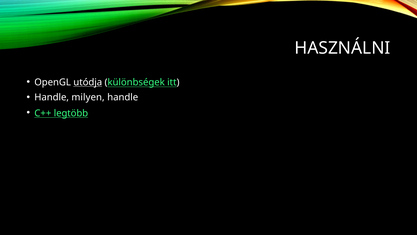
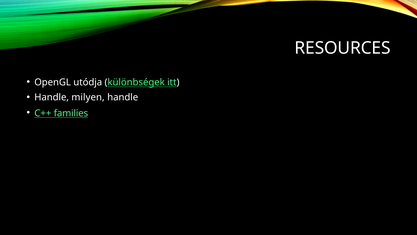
HASZNÁLNI: HASZNÁLNI -> RESOURCES
utódja underline: present -> none
legtöbb: legtöbb -> families
